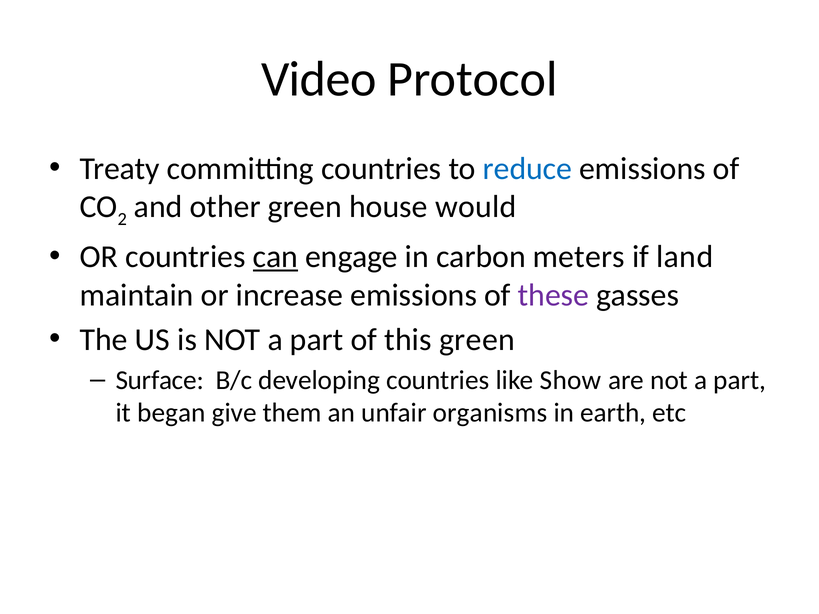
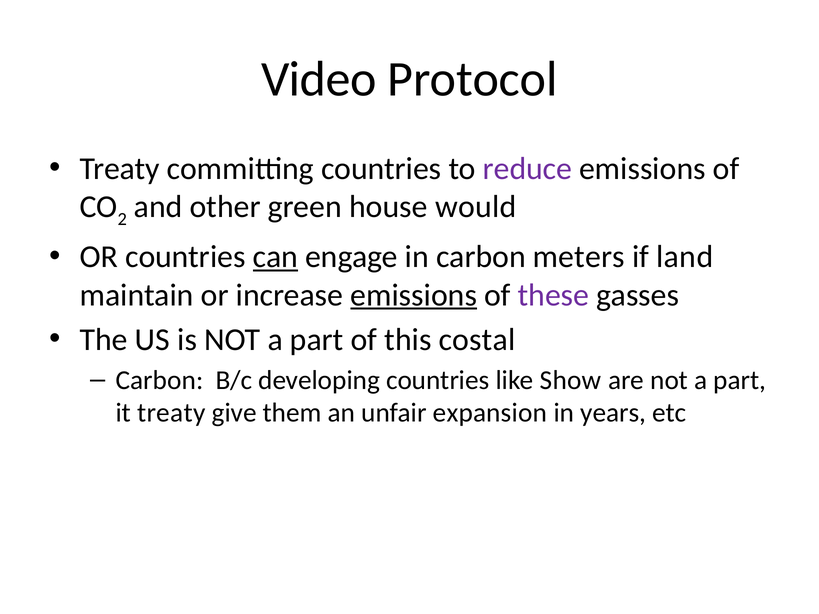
reduce colour: blue -> purple
emissions at (414, 295) underline: none -> present
this green: green -> costal
Surface at (160, 380): Surface -> Carbon
it began: began -> treaty
organisms: organisms -> expansion
earth: earth -> years
